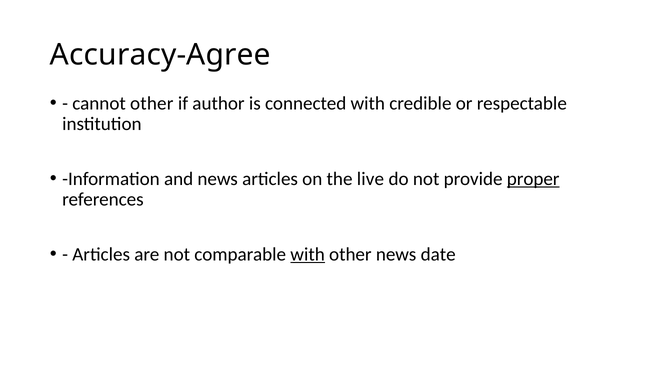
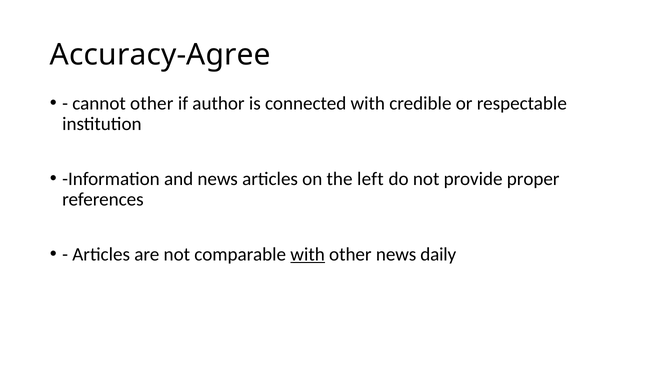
live: live -> left
proper underline: present -> none
date: date -> daily
